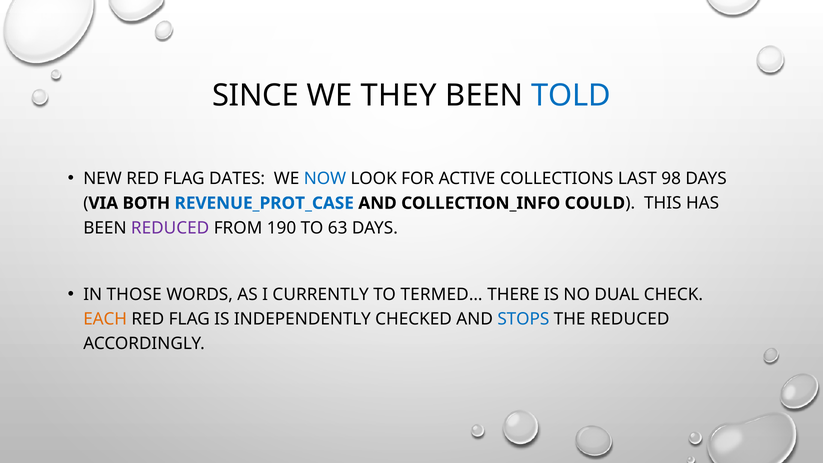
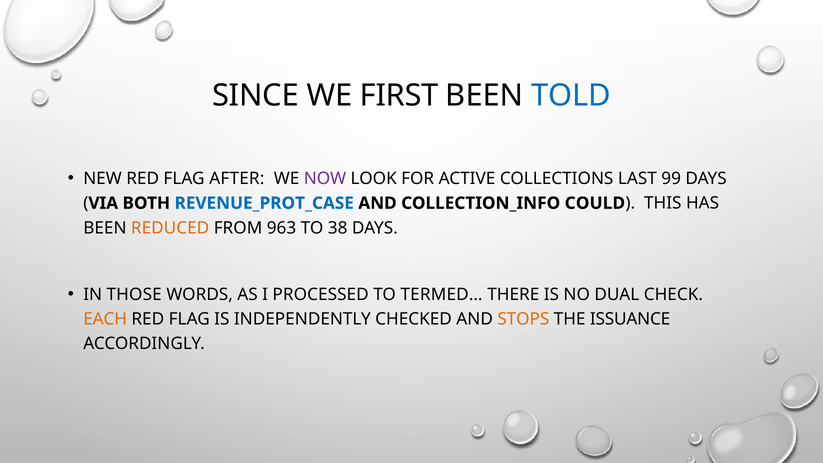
THEY: THEY -> FIRST
DATES: DATES -> AFTER
NOW colour: blue -> purple
98: 98 -> 99
REDUCED at (170, 228) colour: purple -> orange
190: 190 -> 963
63: 63 -> 38
CURRENTLY: CURRENTLY -> PROCESSED
STOPS colour: blue -> orange
THE REDUCED: REDUCED -> ISSUANCE
